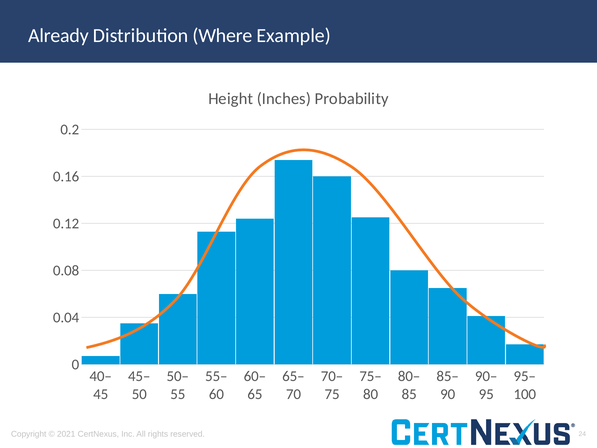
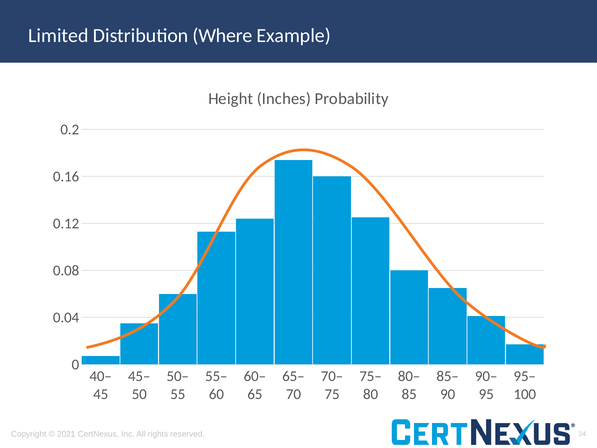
Already: Already -> Limited
